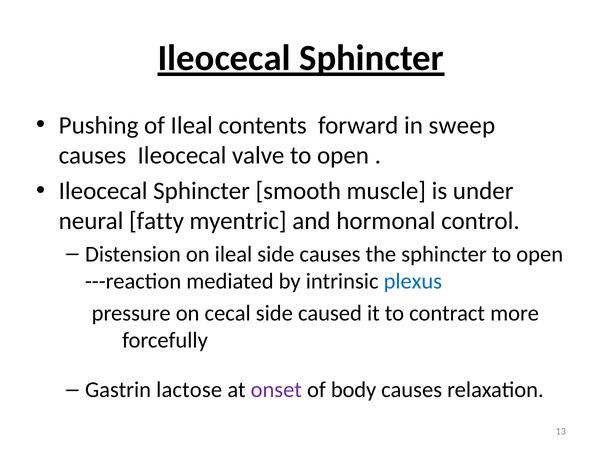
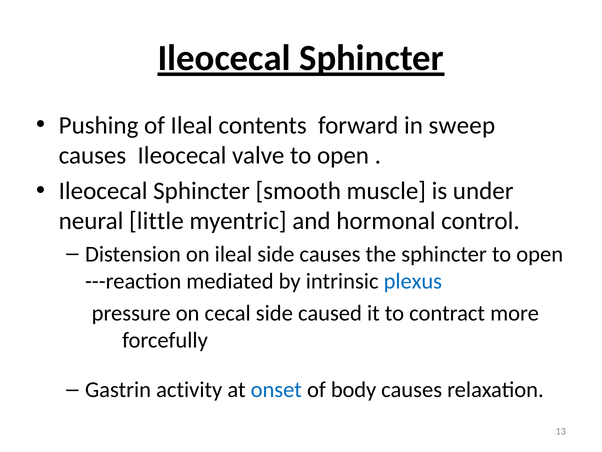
fatty: fatty -> little
lactose: lactose -> activity
onset colour: purple -> blue
